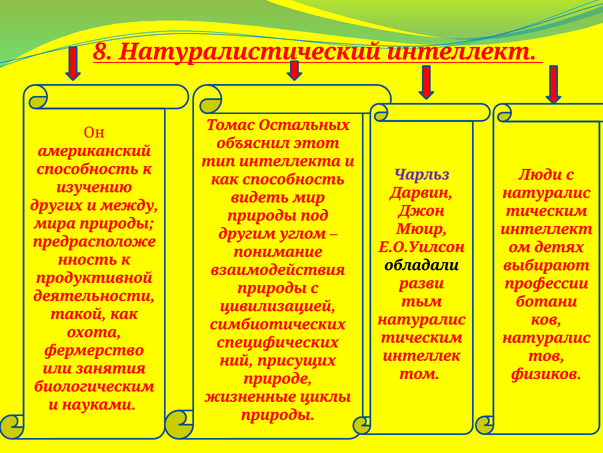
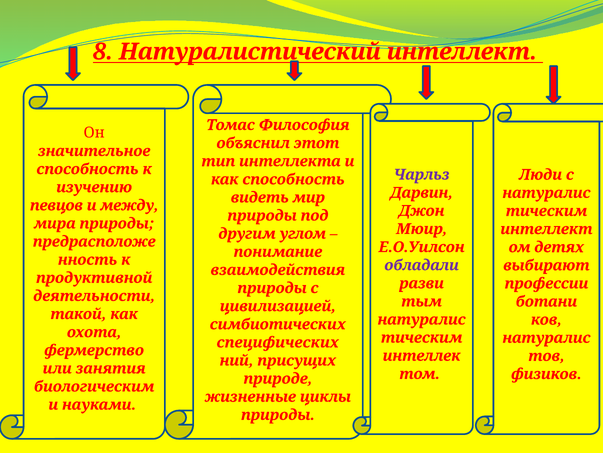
Остальных: Остальных -> Философия
американский: американский -> значительное
других: других -> певцов
обладали colour: black -> purple
